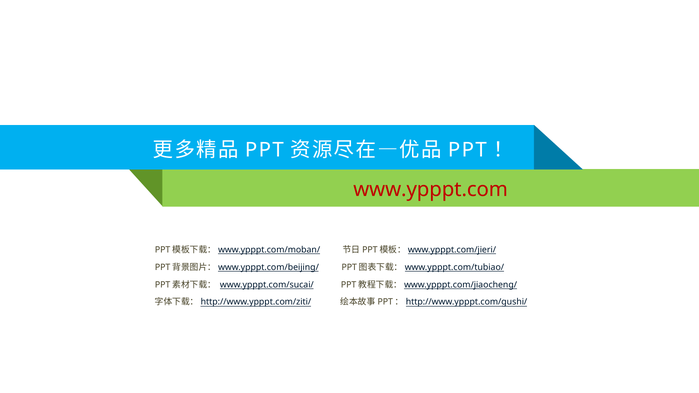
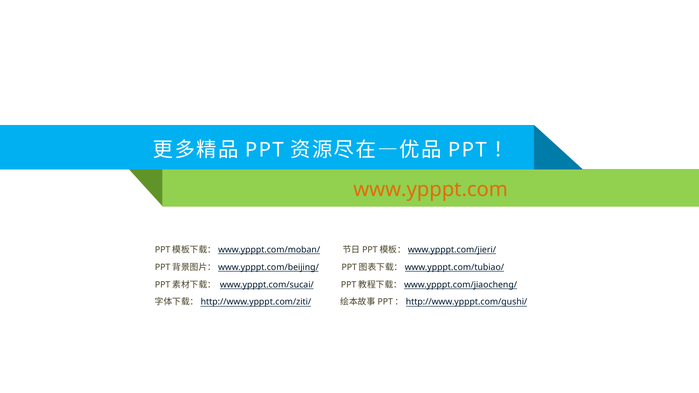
www.ypppt.com colour: red -> orange
